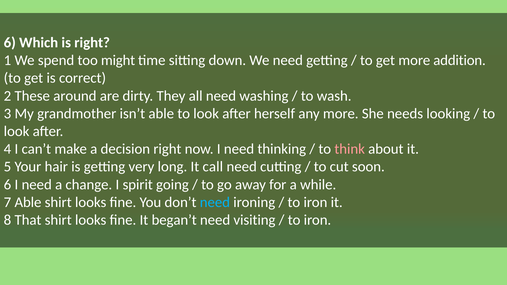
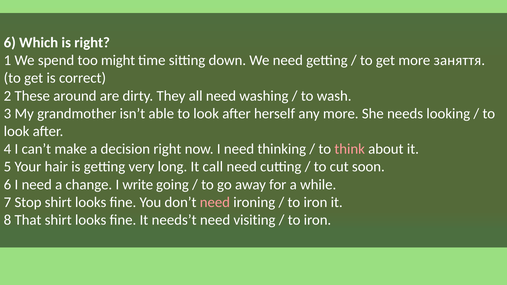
addition: addition -> заняття
spirit: spirit -> write
7 Able: Able -> Stop
need at (215, 202) colour: light blue -> pink
began’t: began’t -> needs’t
